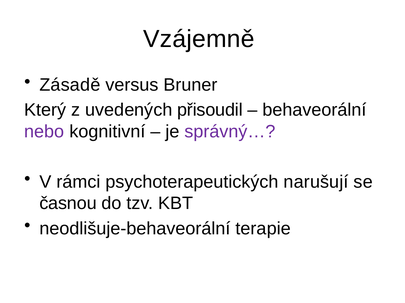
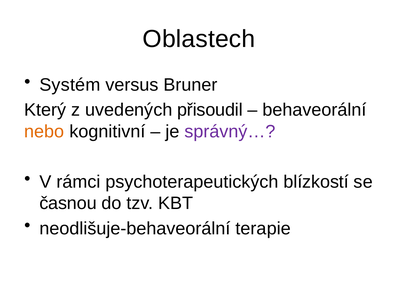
Vzájemně: Vzájemně -> Oblastech
Zásadě: Zásadě -> Systém
nebo colour: purple -> orange
narušují: narušují -> blízkostí
